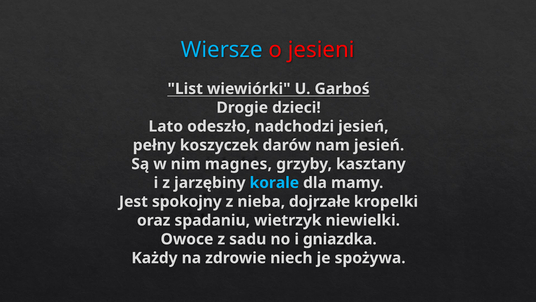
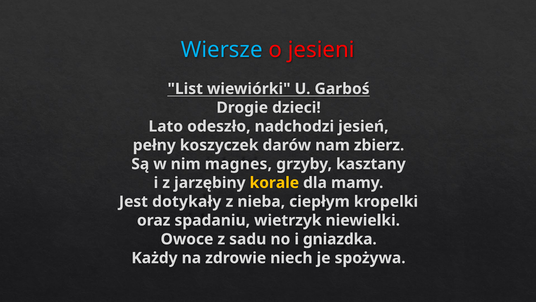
nam jesień: jesień -> zbierz
korale colour: light blue -> yellow
spokojny: spokojny -> dotykały
dojrzałe: dojrzałe -> ciepłym
